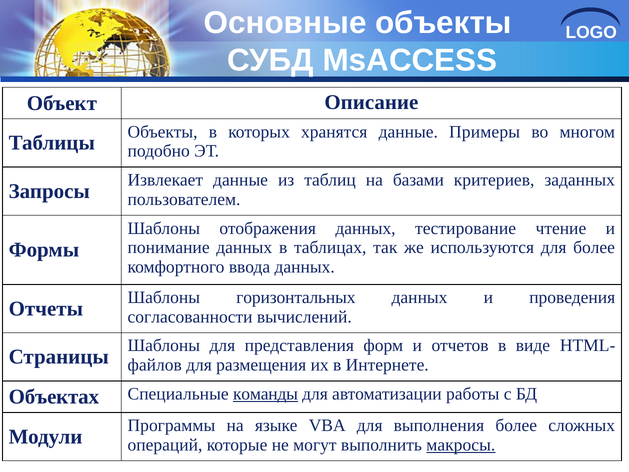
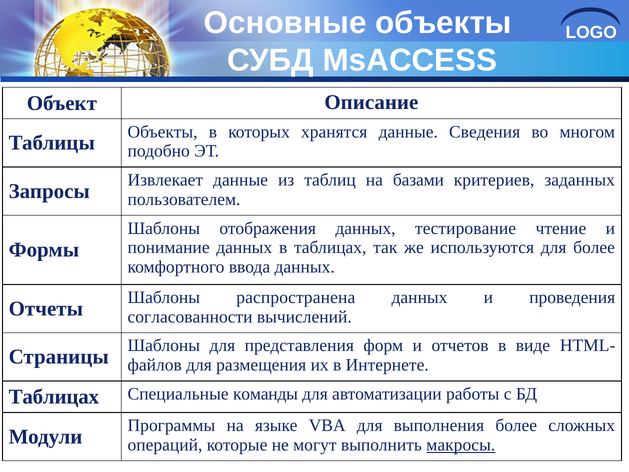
Примеры: Примеры -> Сведения
горизонтальных: горизонтальных -> распространена
Объектах at (54, 397): Объектах -> Таблицах
команды underline: present -> none
